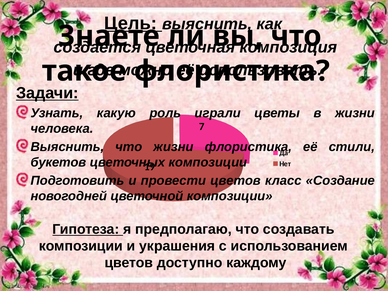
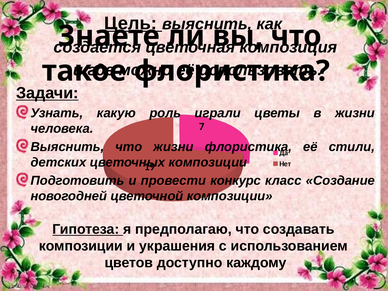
букетов: букетов -> детских
провести цветов: цветов -> конкурс
